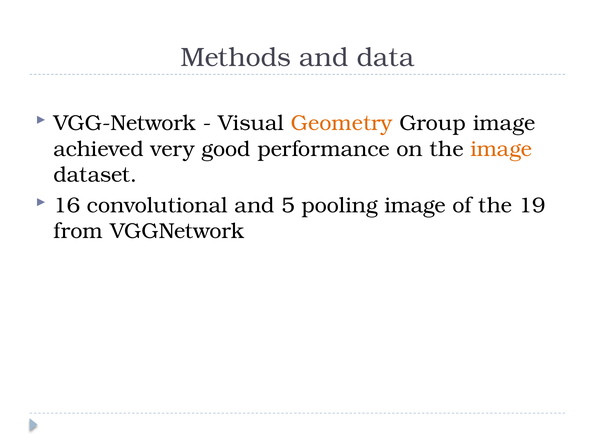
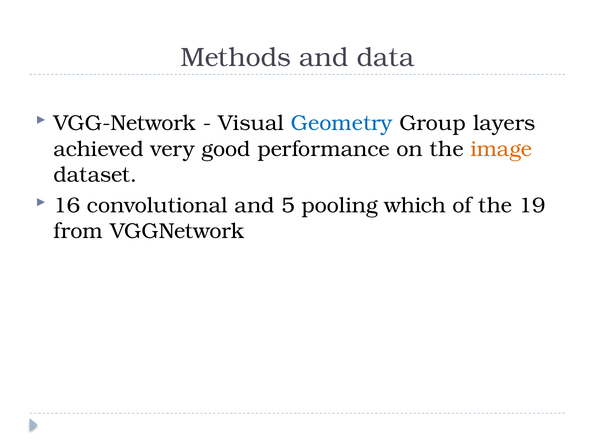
Geometry colour: orange -> blue
Group image: image -> layers
pooling image: image -> which
